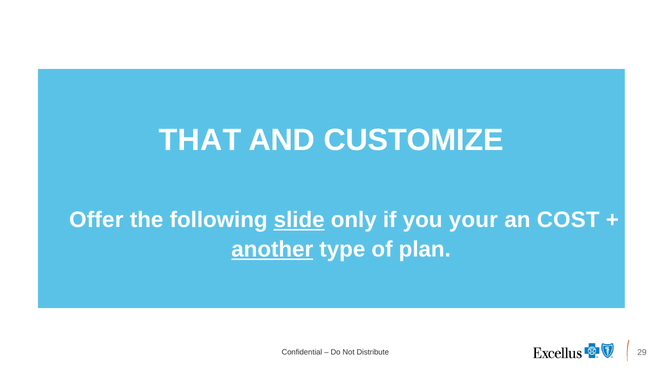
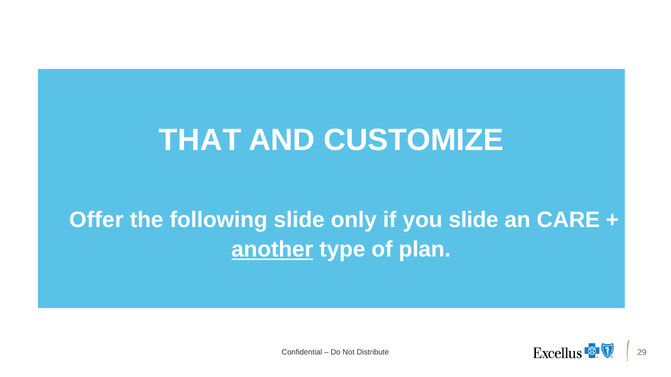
slide at (299, 220) underline: present -> none
you your: your -> slide
COST: COST -> CARE
